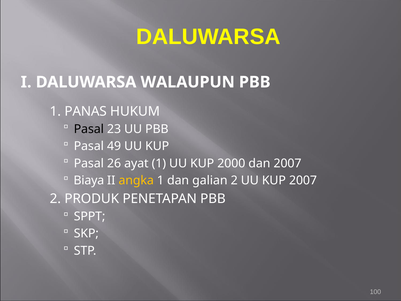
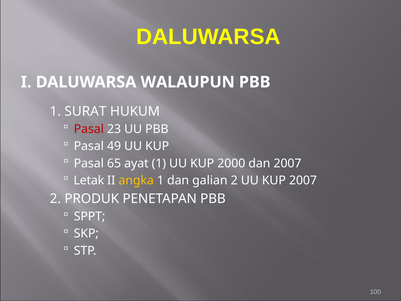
PANAS: PANAS -> SURAT
Pasal at (89, 129) colour: black -> red
26: 26 -> 65
Biaya: Biaya -> Letak
